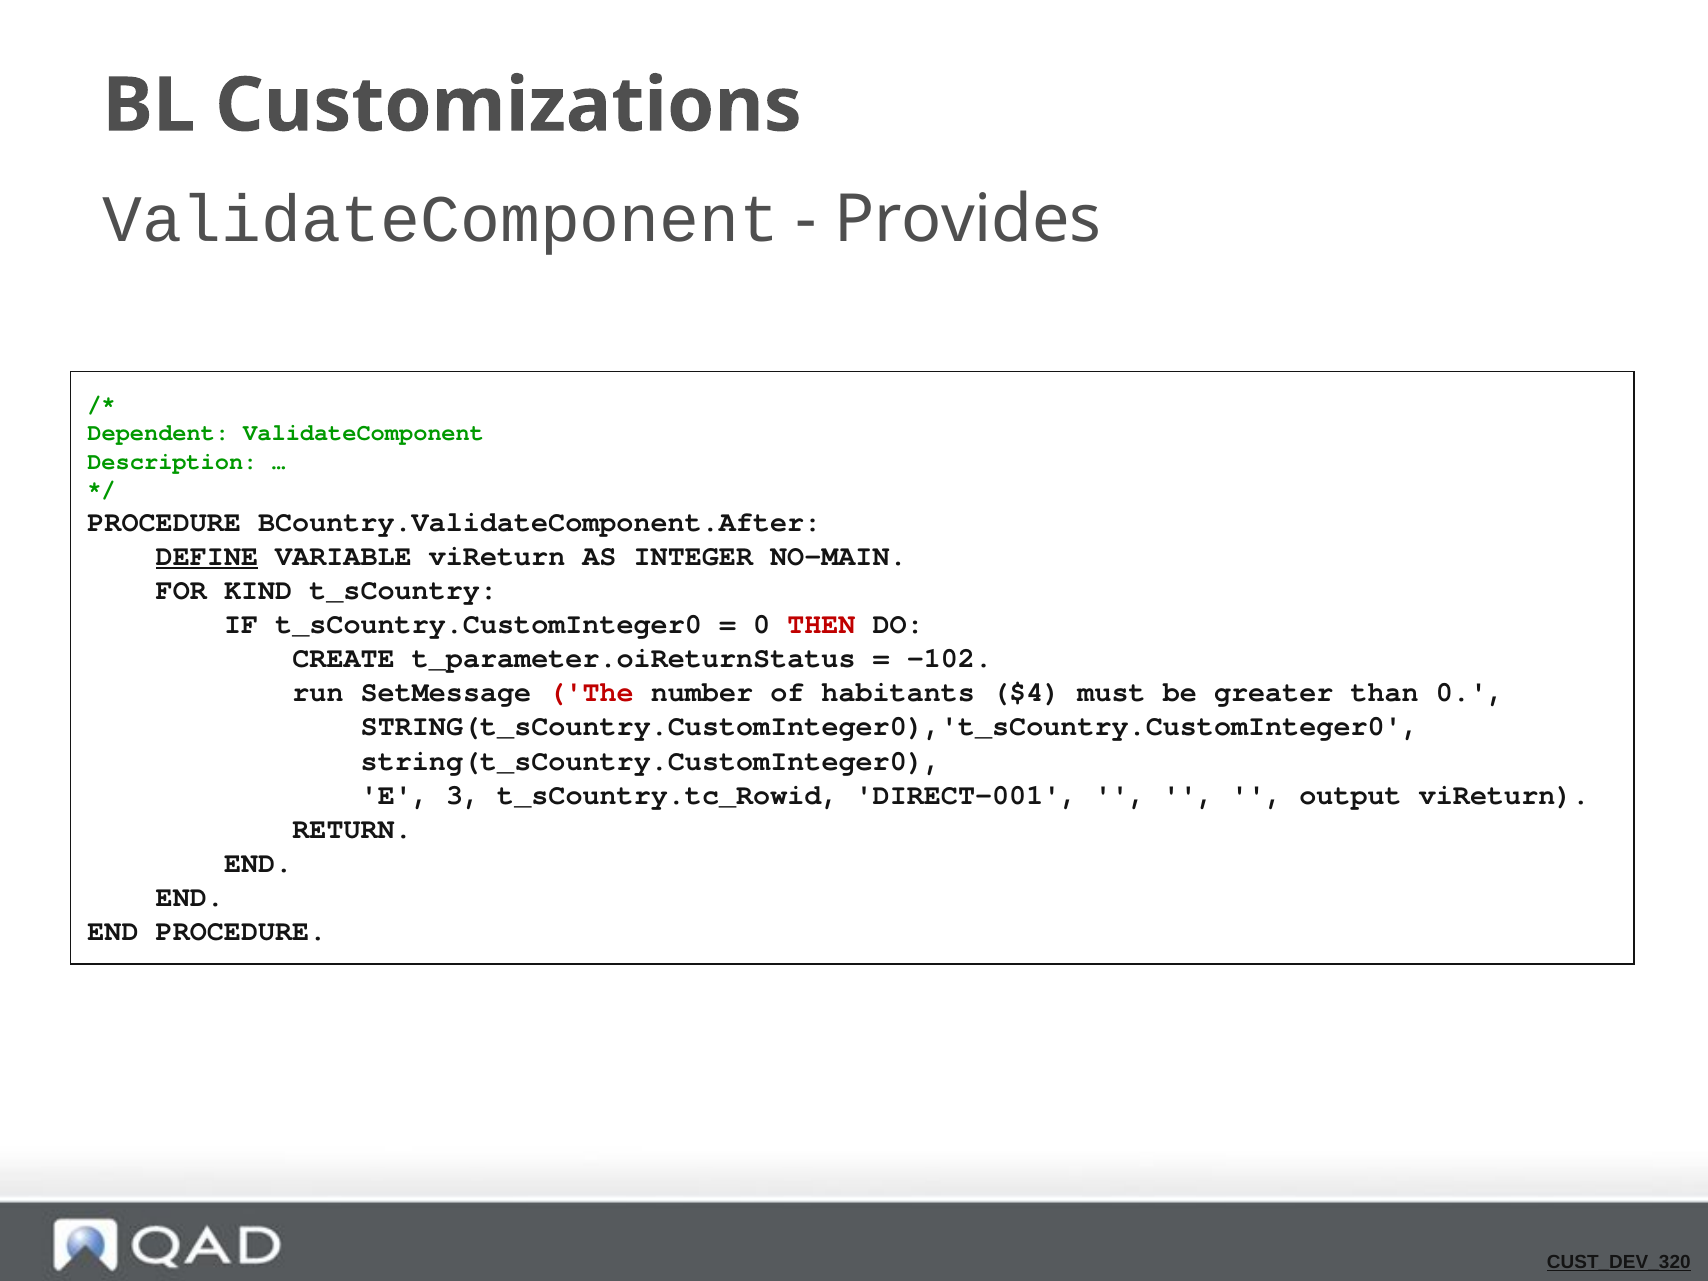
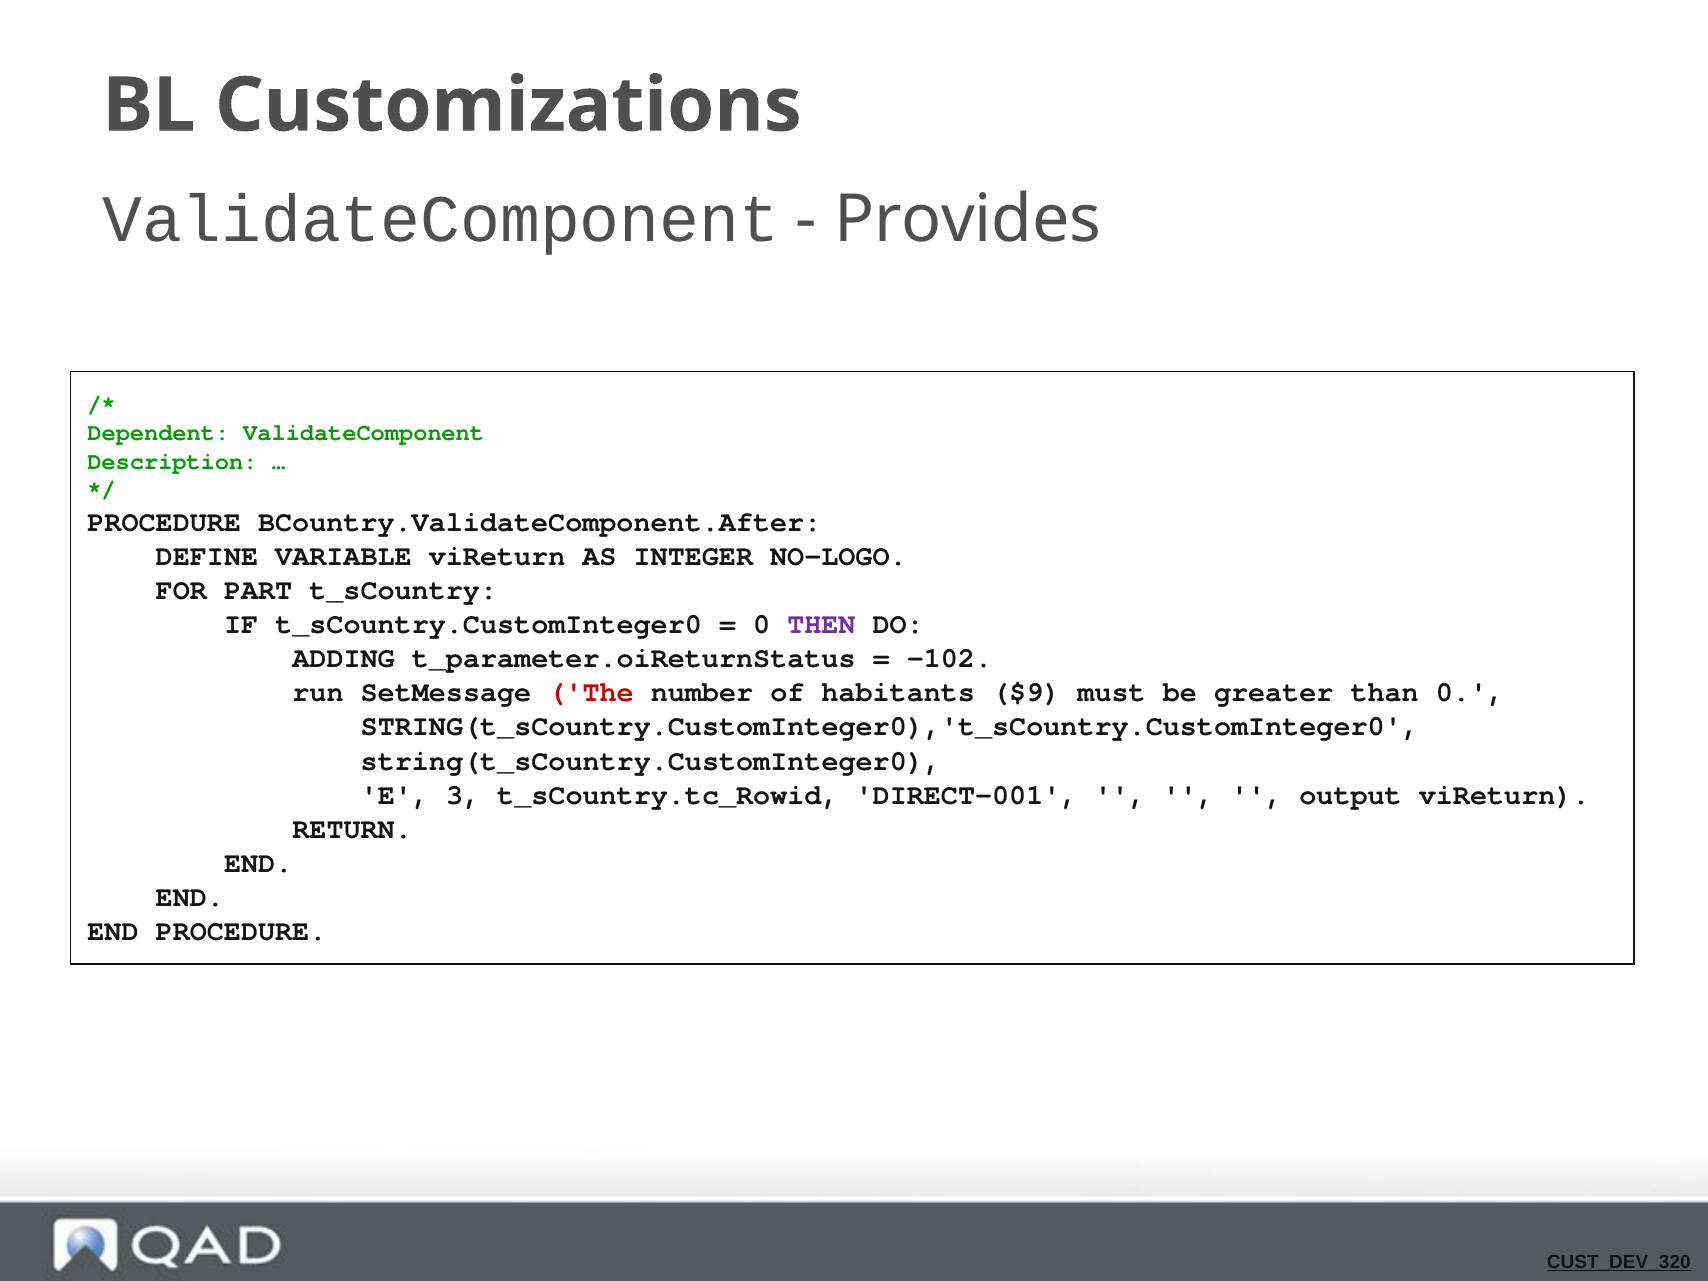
DEFINE at (207, 556) underline: present -> none
NO-MAIN: NO-MAIN -> NO-LOGO
KIND: KIND -> PART
THEN at (821, 624) colour: red -> purple
CREATE: CREATE -> ADDING
$4: $4 -> $9
